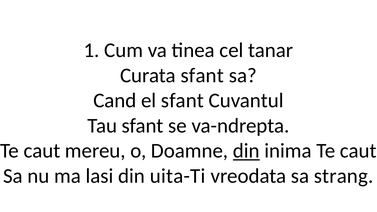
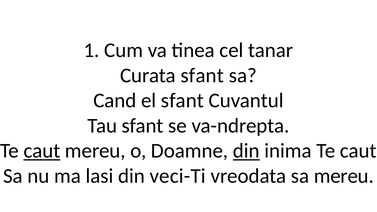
caut at (42, 151) underline: none -> present
uita-Ti: uita-Ti -> veci-Ti
sa strang: strang -> mereu
